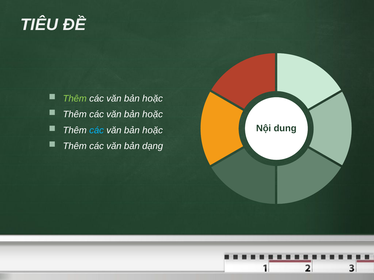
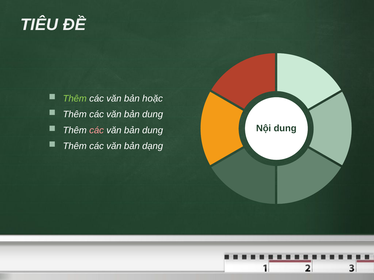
hoặc at (153, 115): hoặc -> dung
các at (97, 130) colour: light blue -> pink
hoặc at (153, 130): hoặc -> dung
